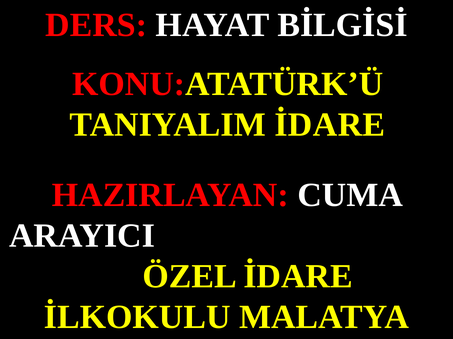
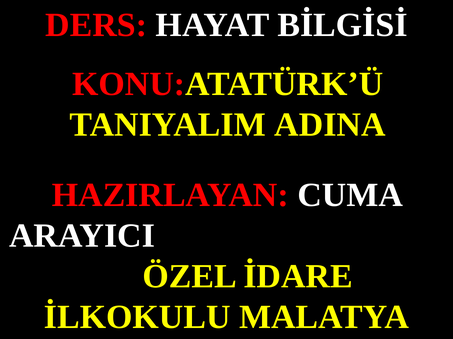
TANIYALIM İDARE: İDARE -> ADINA
